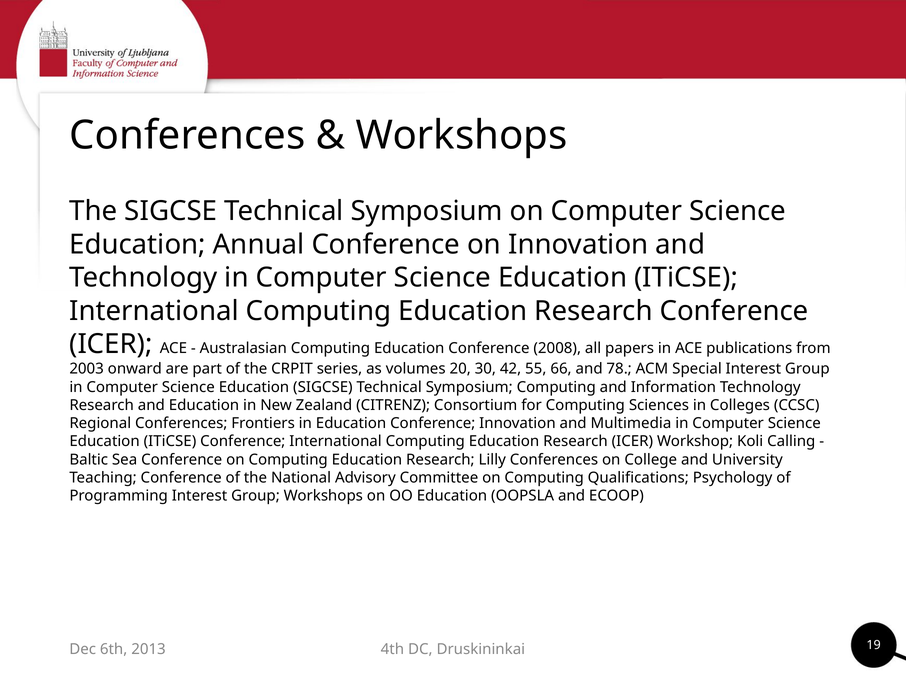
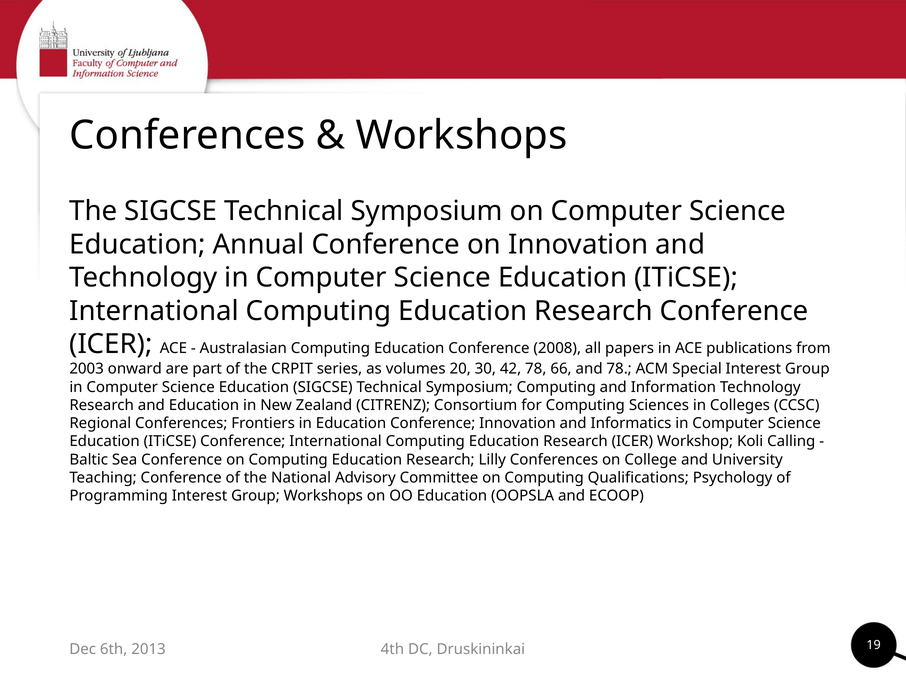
42 55: 55 -> 78
Multimedia: Multimedia -> Informatics
